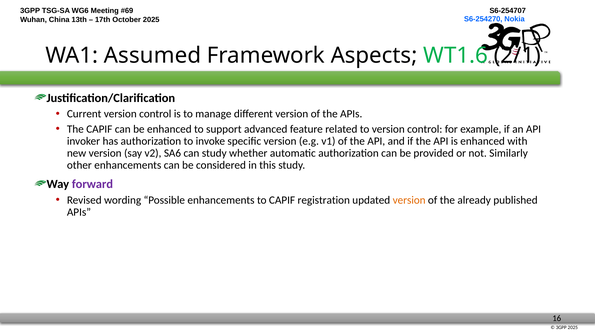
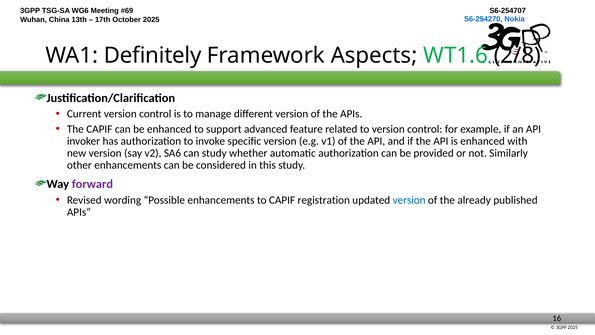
Assumed: Assumed -> Definitely
2/1: 2/1 -> 2/8
version at (409, 200) colour: orange -> blue
